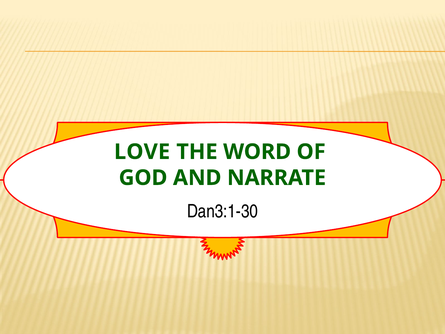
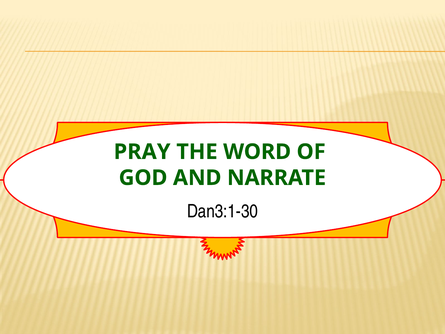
LOVE: LOVE -> PRAY
